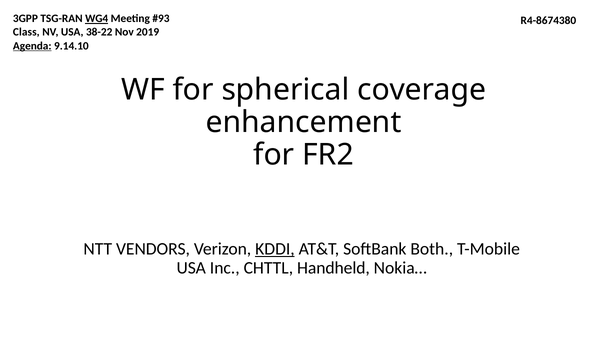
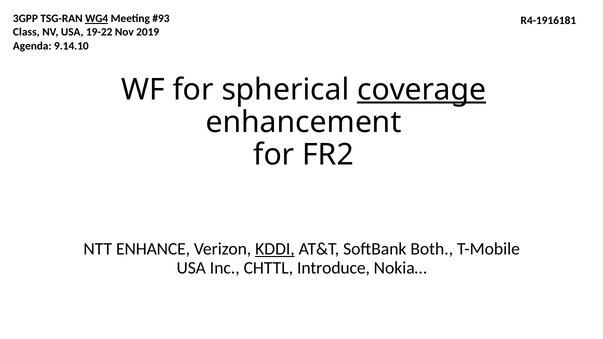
R4-8674380: R4-8674380 -> R4-1916181
38-22: 38-22 -> 19-22
Agenda underline: present -> none
coverage underline: none -> present
VENDORS: VENDORS -> ENHANCE
Handheld: Handheld -> Introduce
